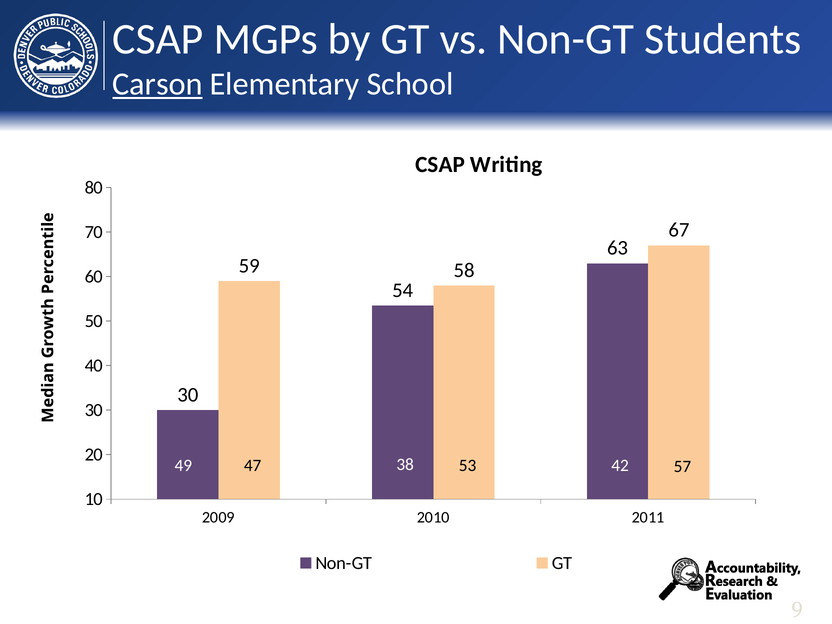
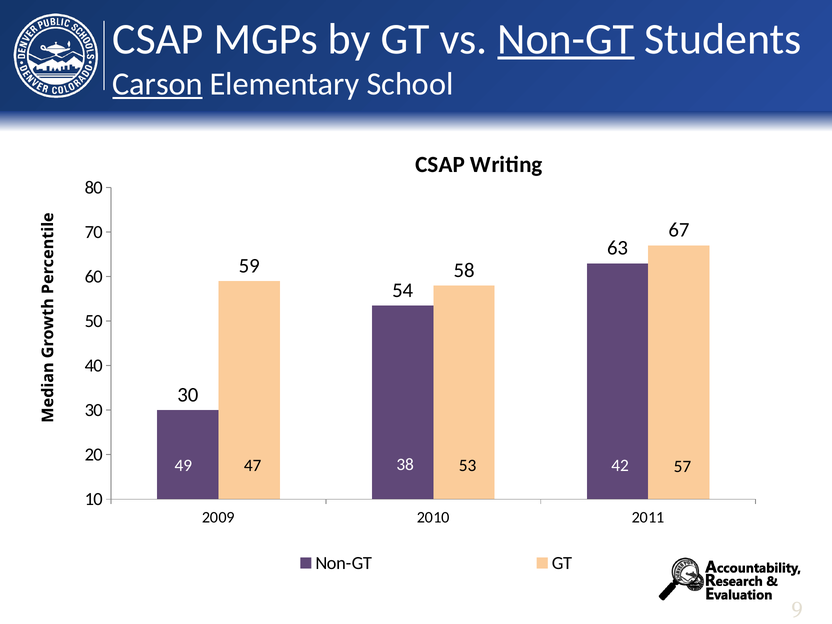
Non-GT at (566, 39) underline: none -> present
